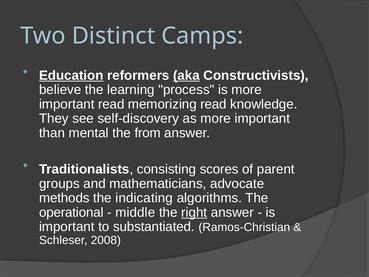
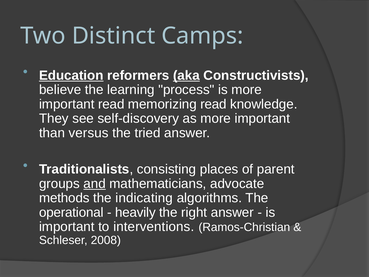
mental: mental -> versus
from: from -> tried
scores: scores -> places
and underline: none -> present
middle: middle -> heavily
right underline: present -> none
substantiated: substantiated -> interventions
